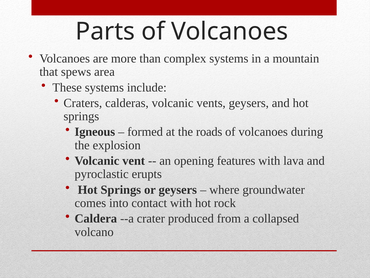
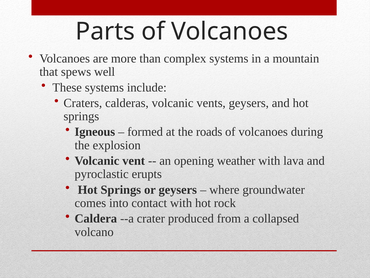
area: area -> well
features: features -> weather
